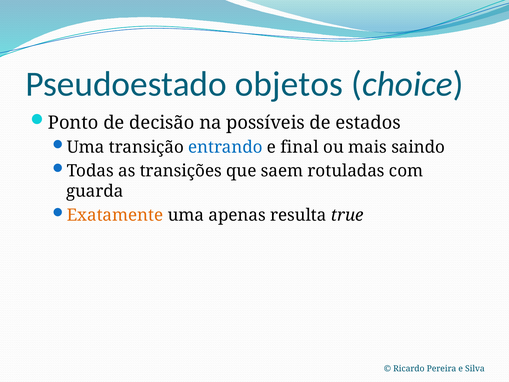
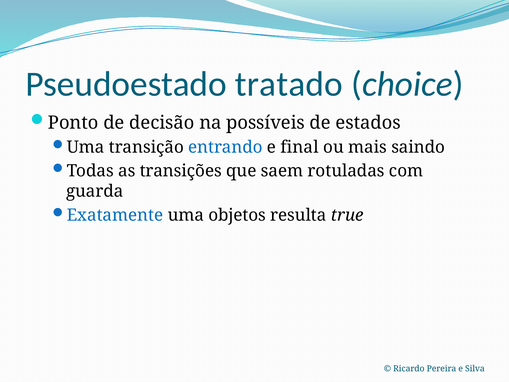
objetos: objetos -> tratado
Exatamente colour: orange -> blue
apenas: apenas -> objetos
